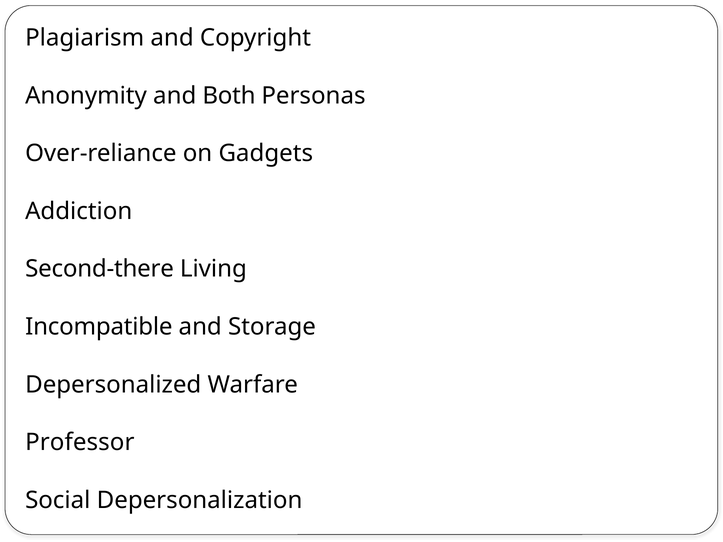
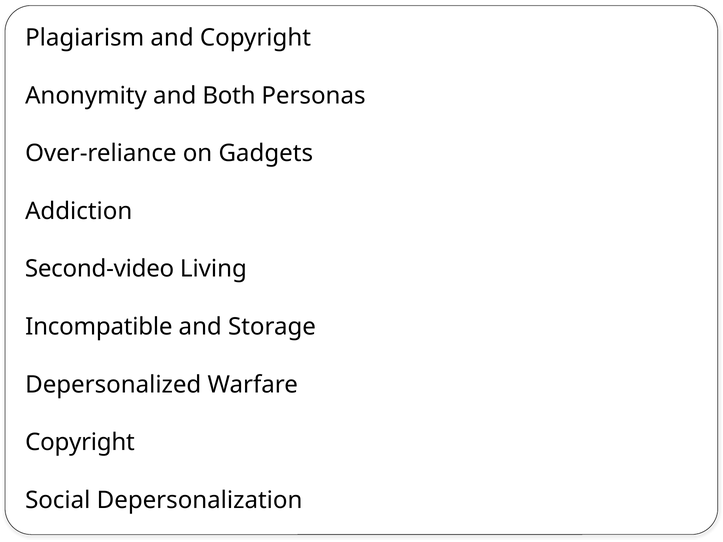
Second-there: Second-there -> Second-video
Professor at (80, 443): Professor -> Copyright
